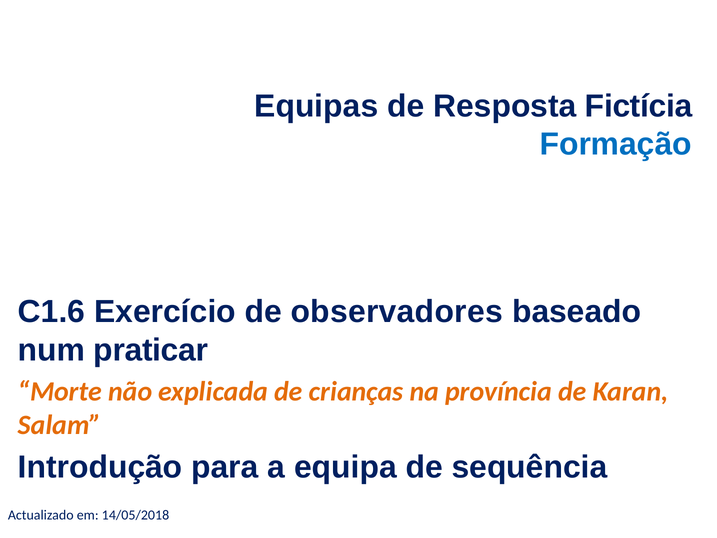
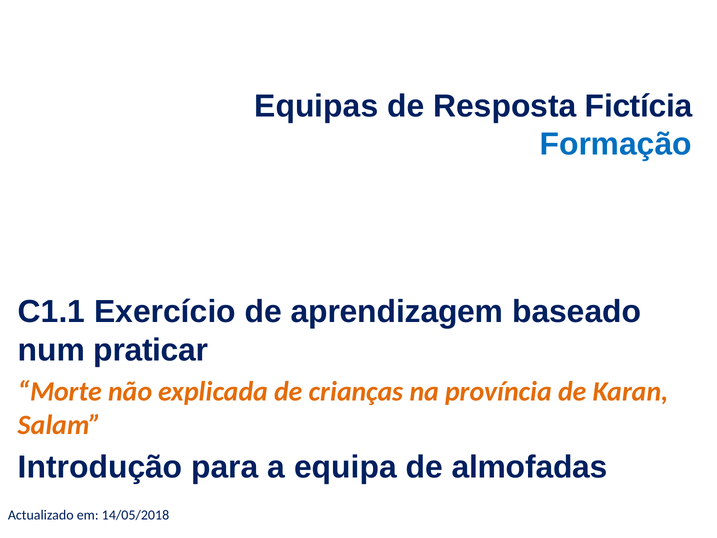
C1.6: C1.6 -> C1.1
observadores: observadores -> aprendizagem
sequência: sequência -> almofadas
